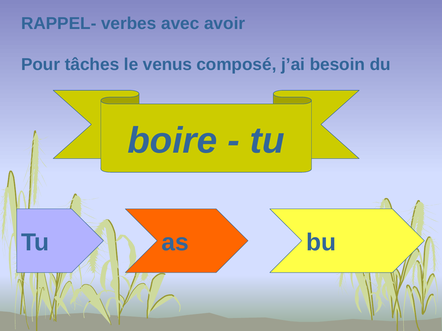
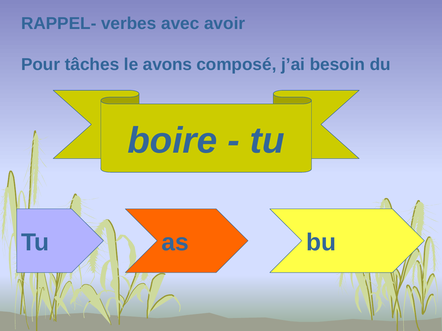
venus: venus -> avons
